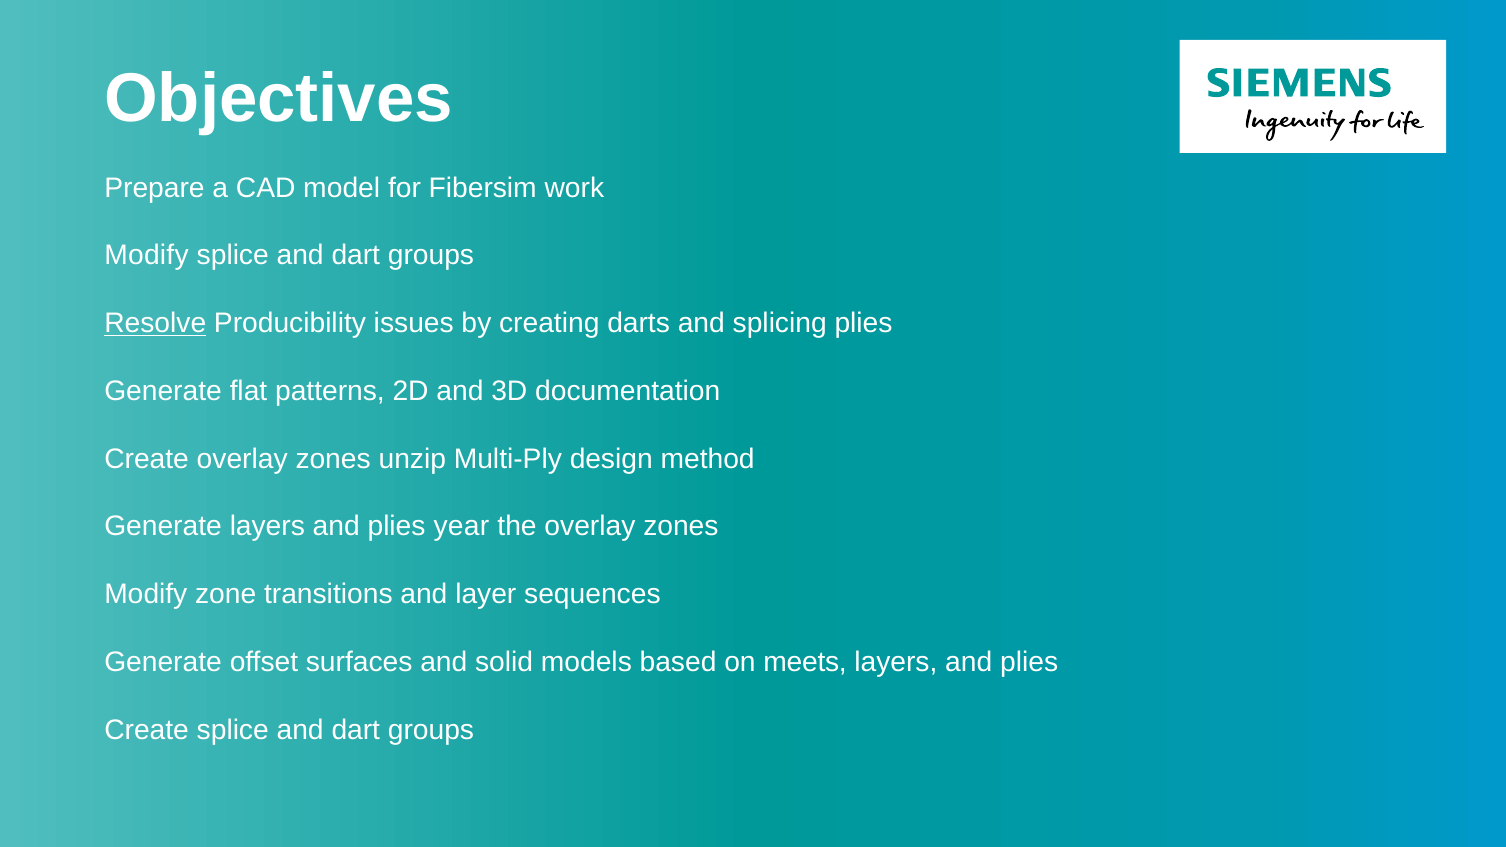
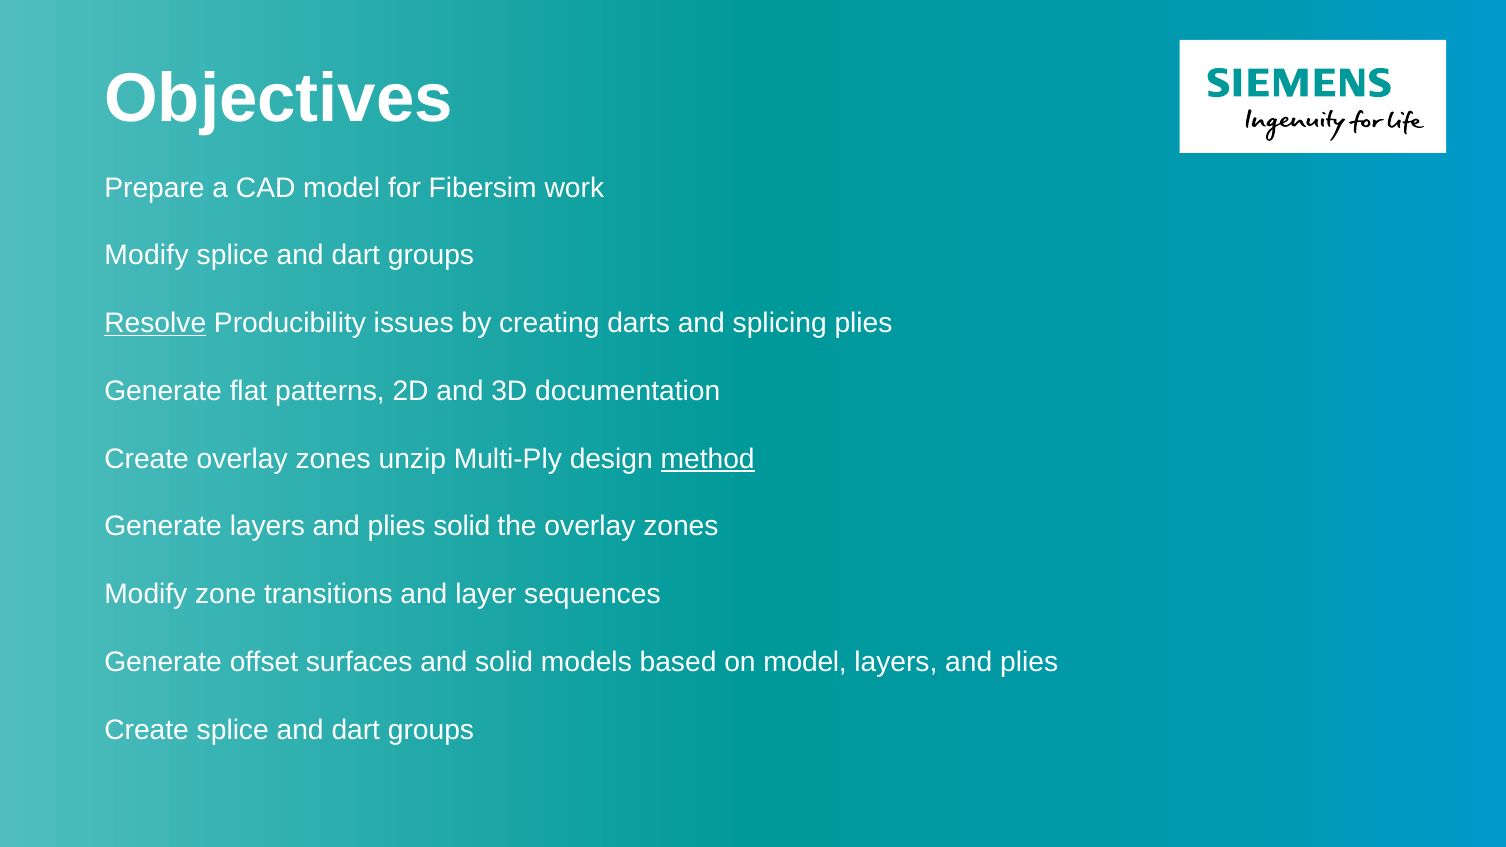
method underline: none -> present
plies year: year -> solid
on meets: meets -> model
